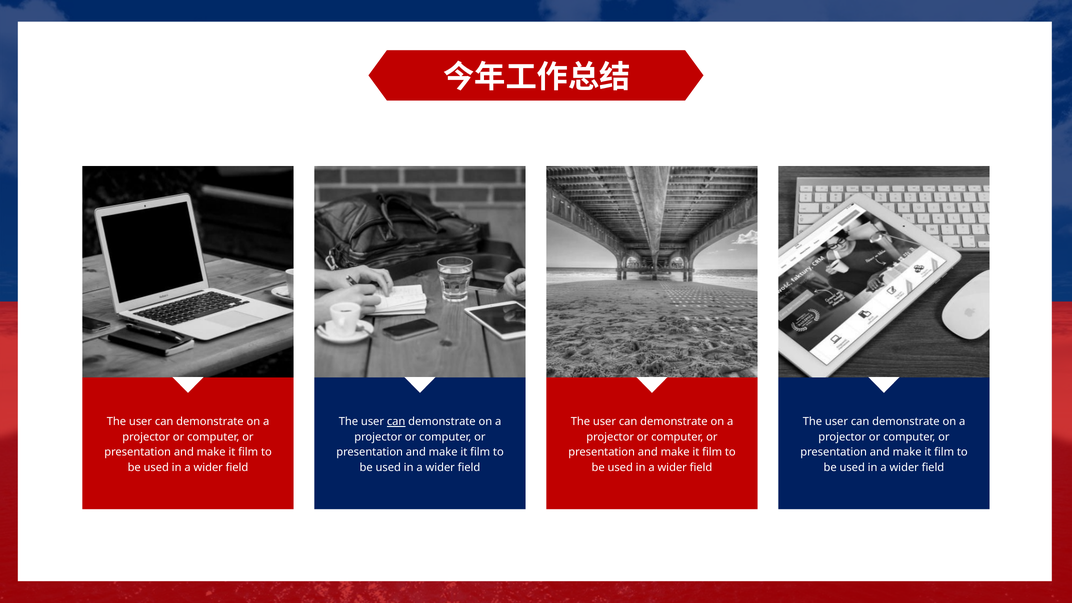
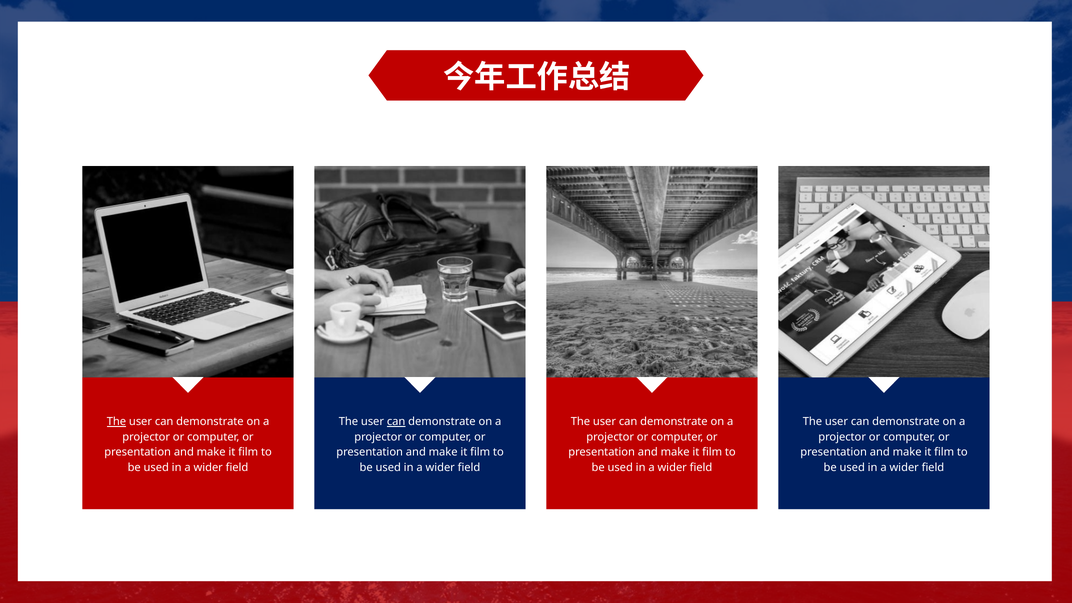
The at (116, 422) underline: none -> present
